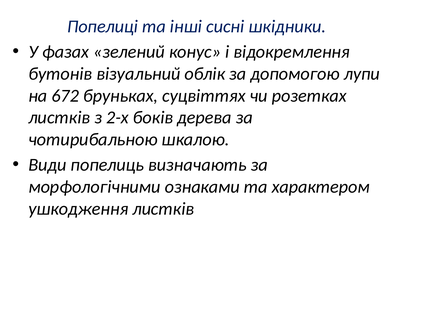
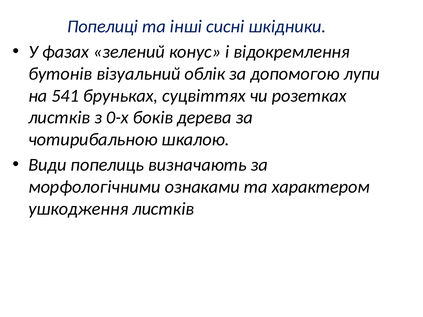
672: 672 -> 541
2-х: 2-х -> 0-х
